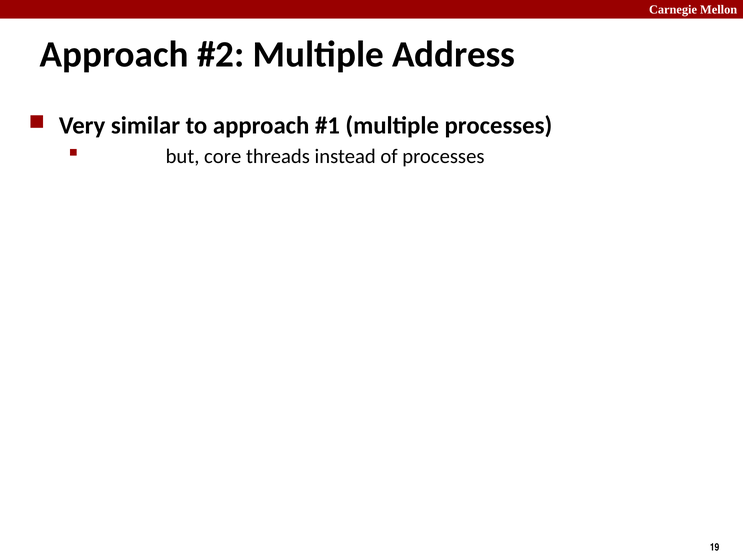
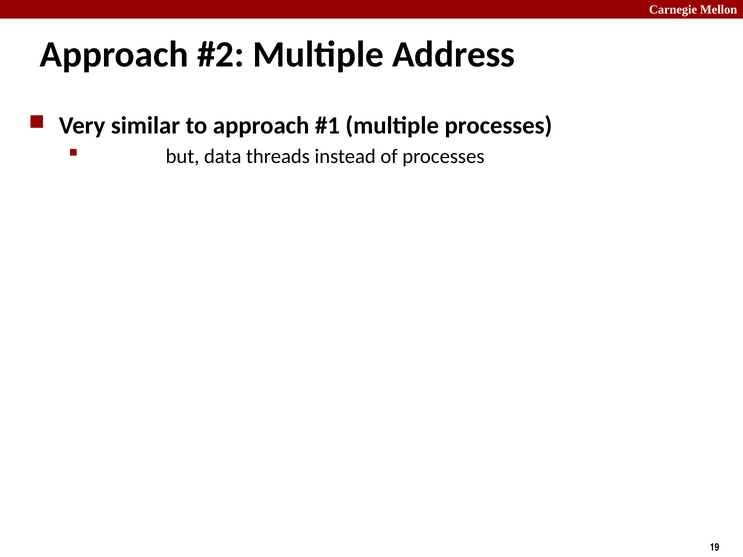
core: core -> data
